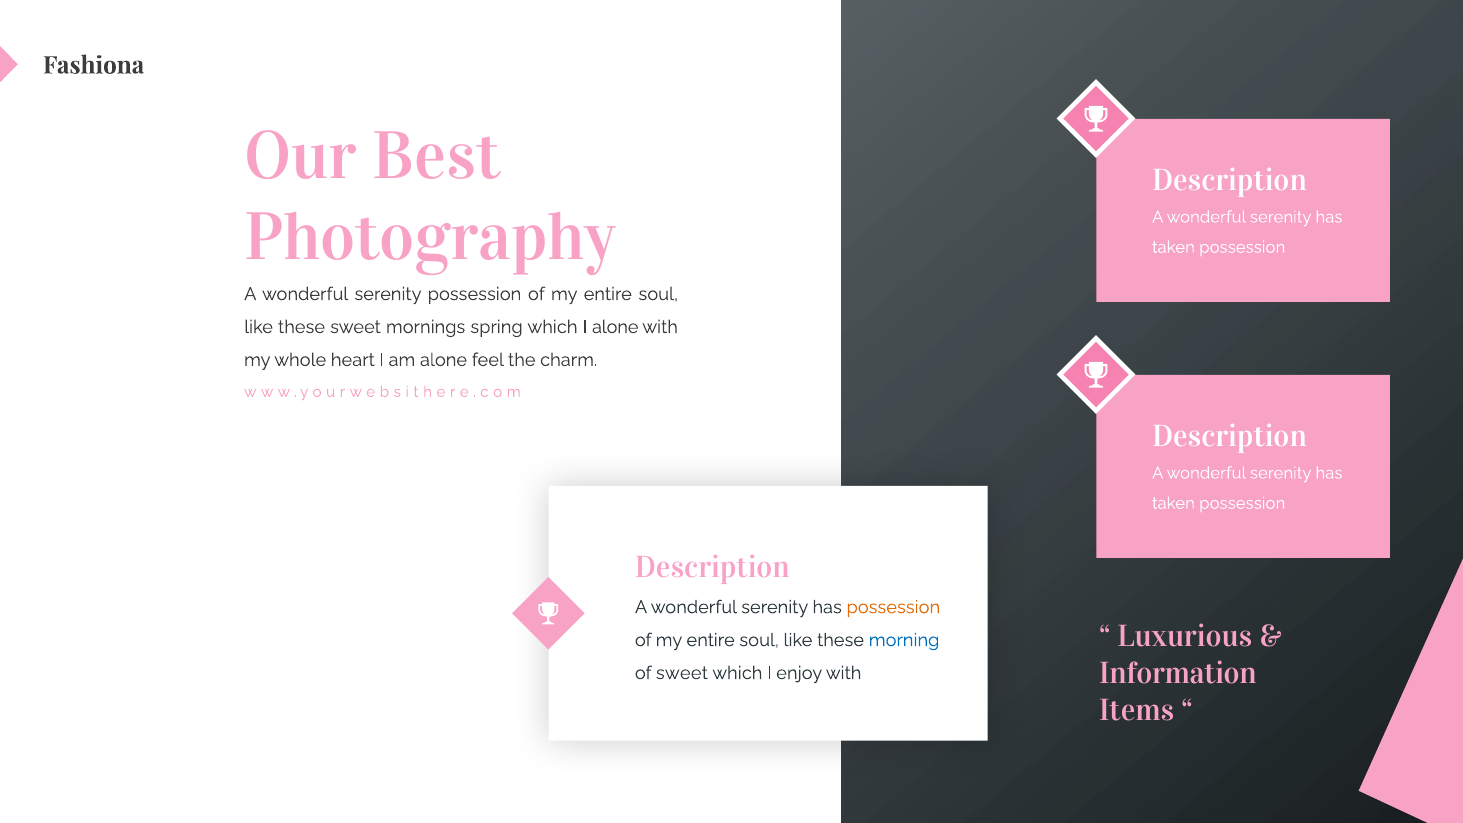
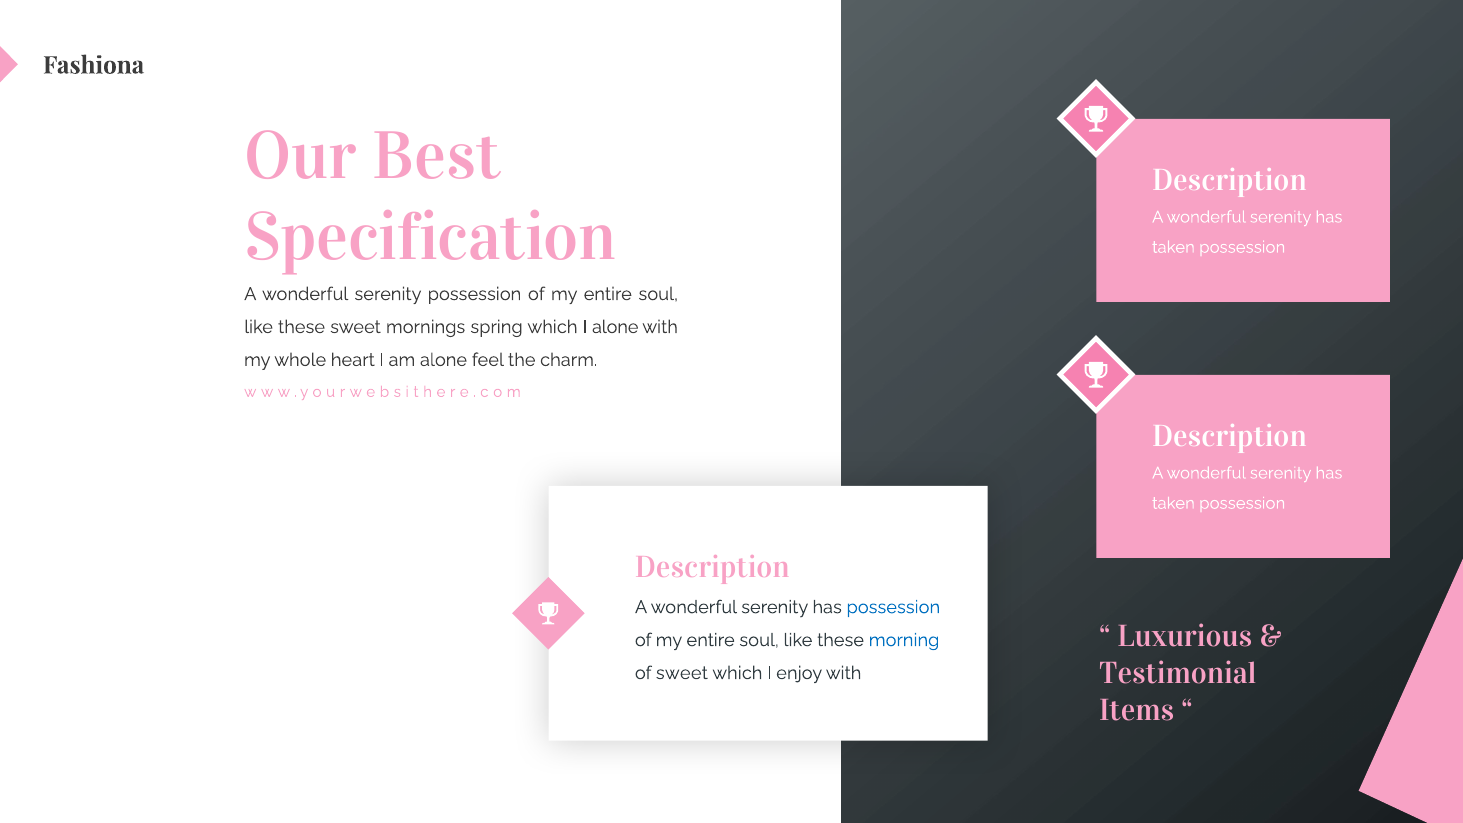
Photography: Photography -> Specification
possession at (893, 607) colour: orange -> blue
Information: Information -> Testimonial
